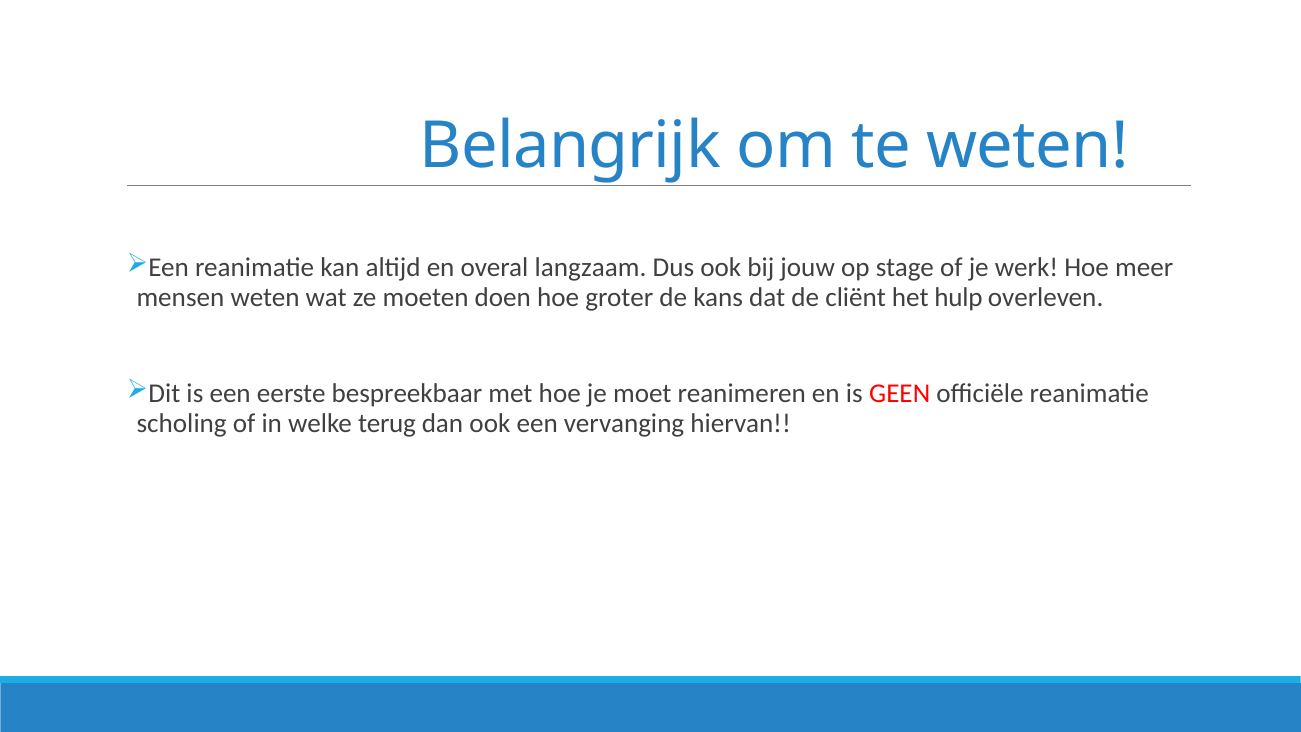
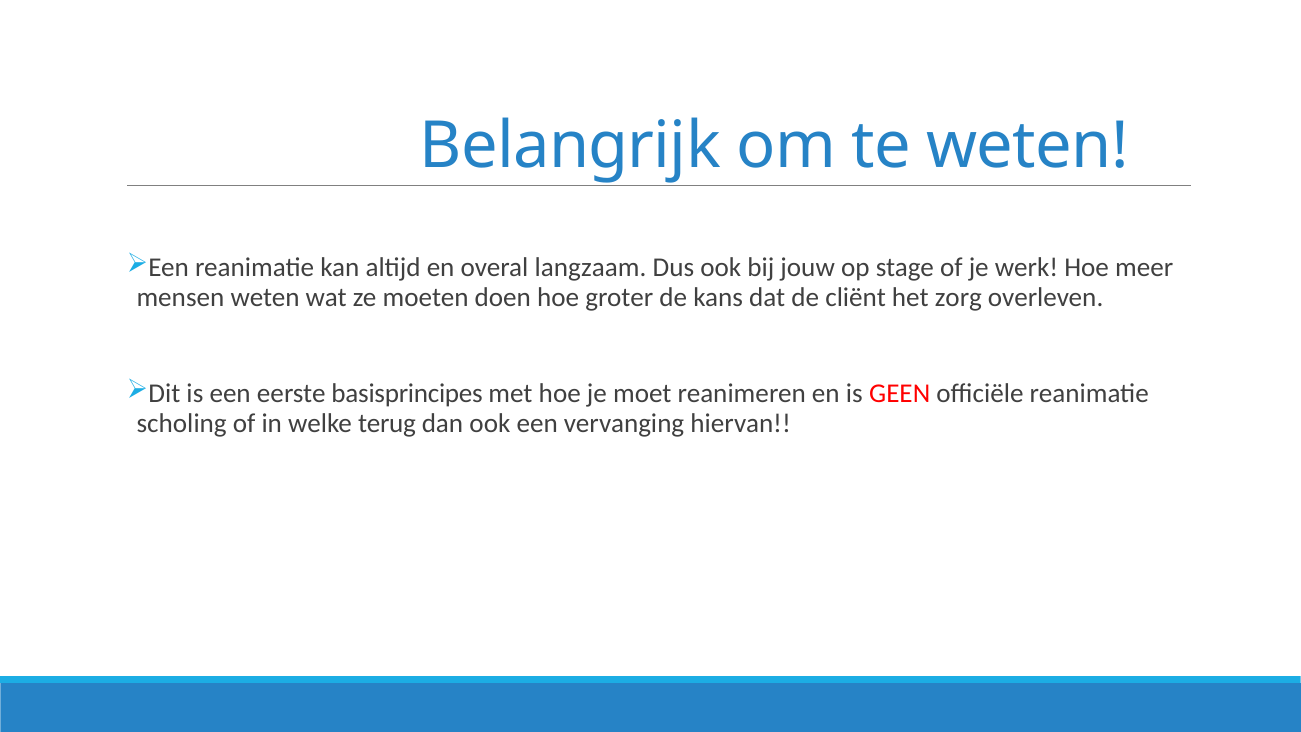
hulp: hulp -> zorg
bespreekbaar: bespreekbaar -> basisprincipes
